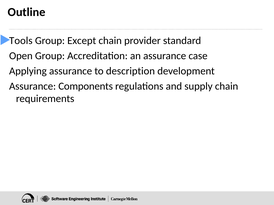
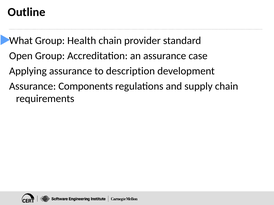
Tools: Tools -> What
Except: Except -> Health
